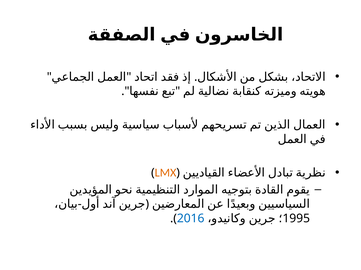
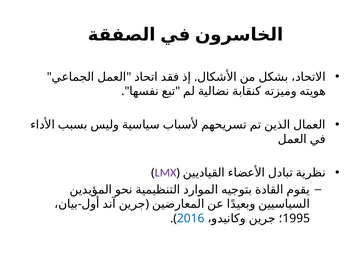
LMX colour: orange -> purple
